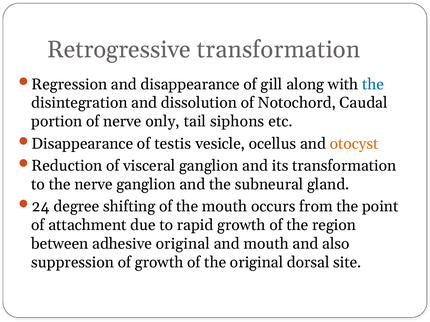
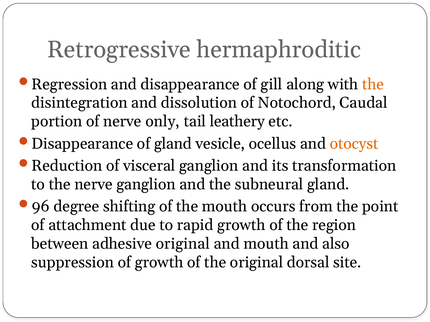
Retrogressive transformation: transformation -> hermaphroditic
the at (373, 84) colour: blue -> orange
siphons: siphons -> leathery
of testis: testis -> gland
24: 24 -> 96
